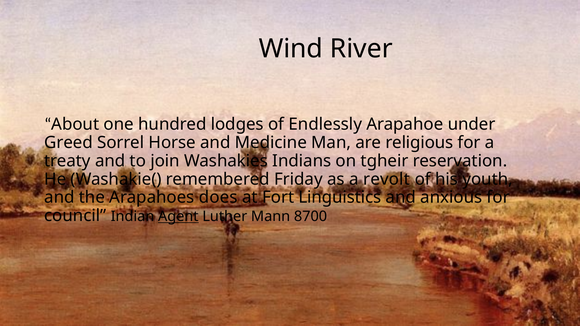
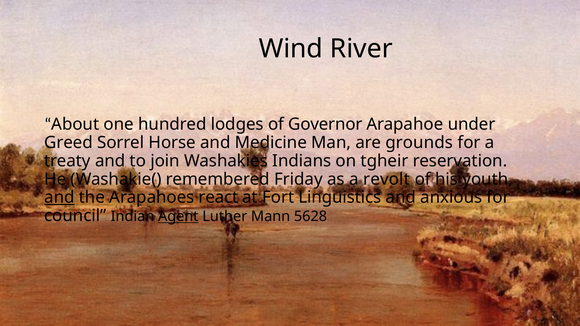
Endlessly: Endlessly -> Governor
religious: religious -> grounds
and at (59, 198) underline: none -> present
does: does -> react
8700: 8700 -> 5628
